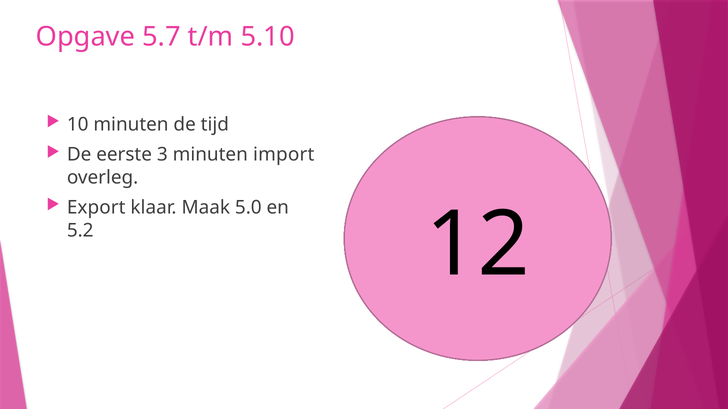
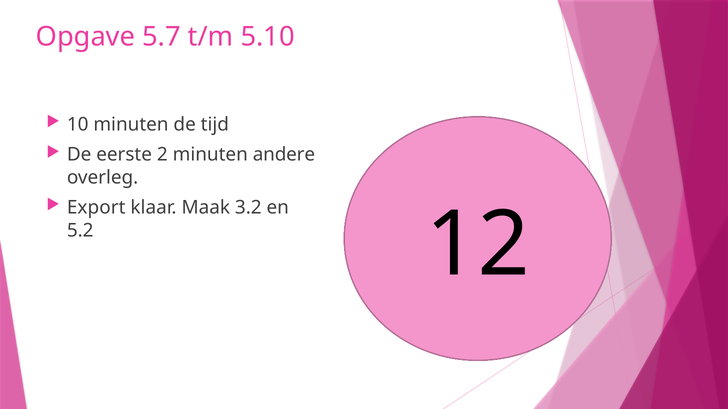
3: 3 -> 2
import: import -> andere
5.0: 5.0 -> 3.2
